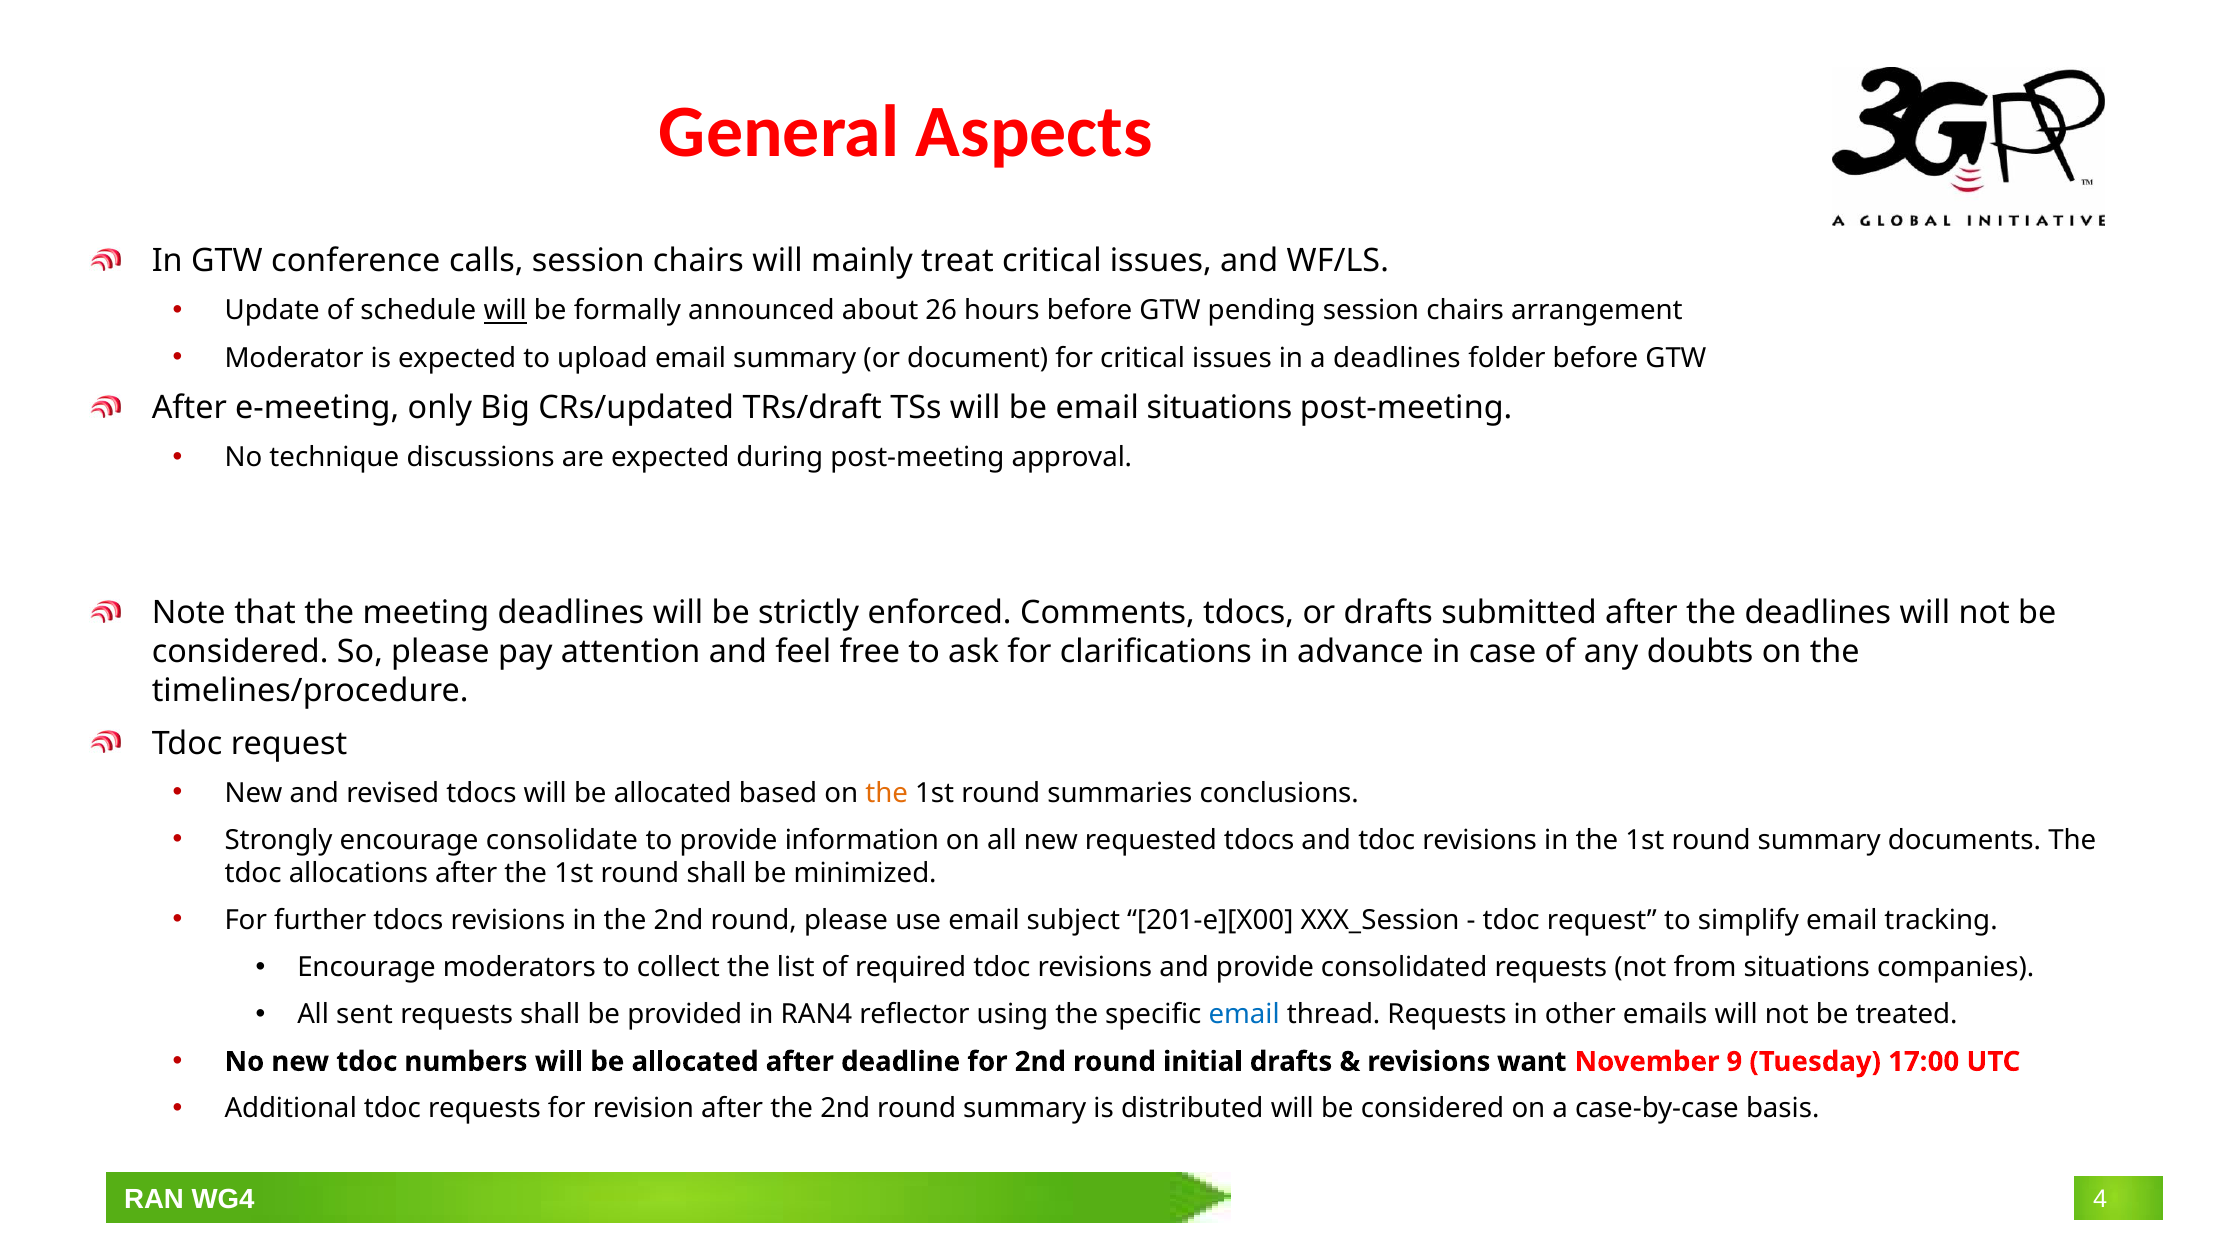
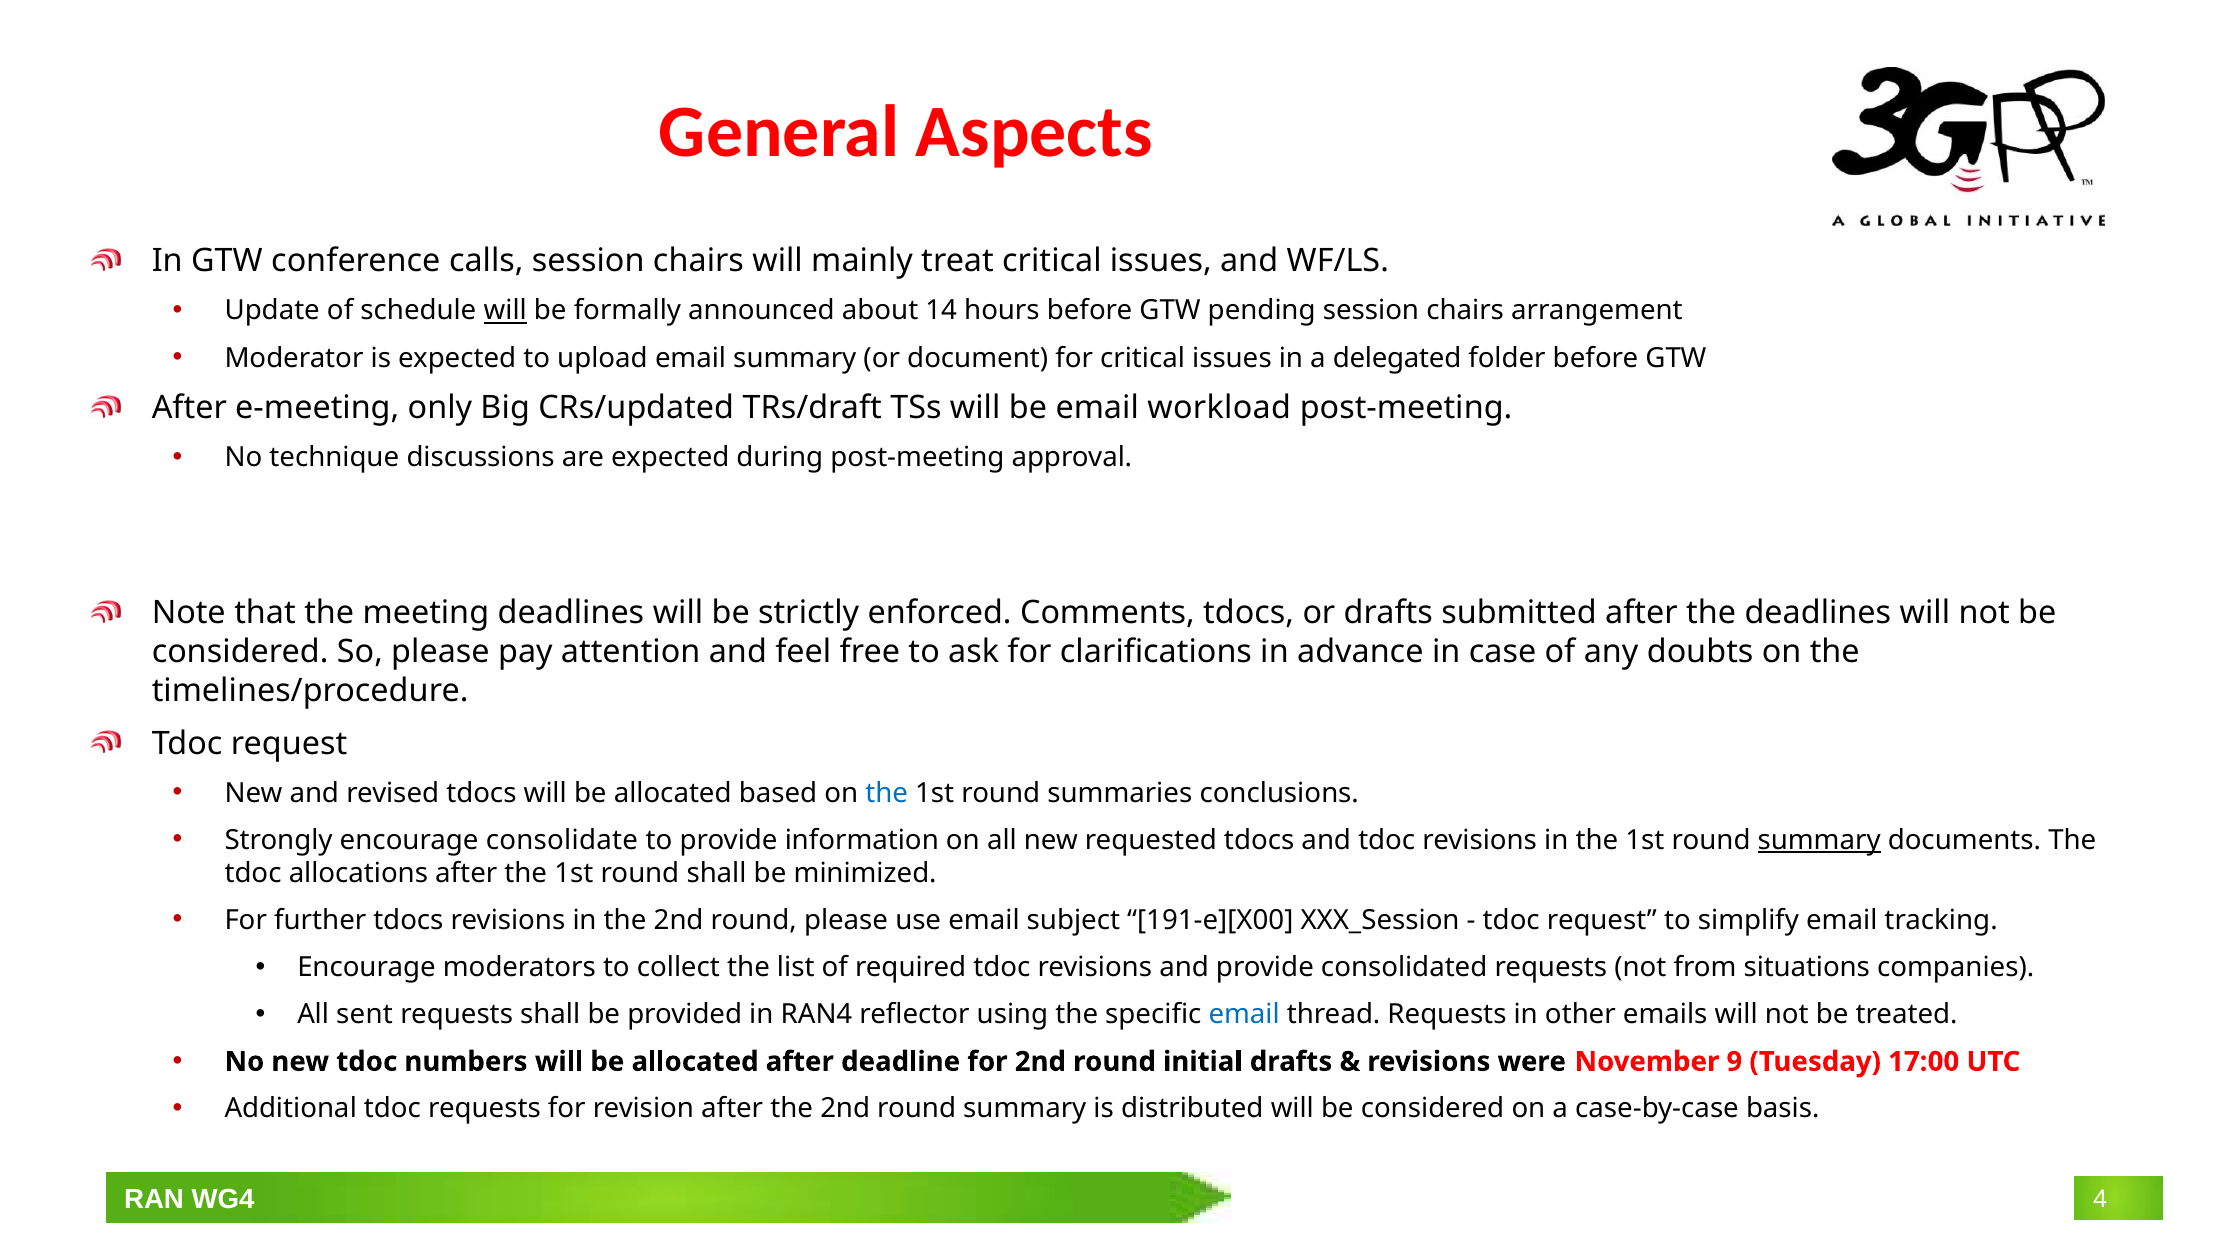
26: 26 -> 14
a deadlines: deadlines -> delegated
email situations: situations -> workload
the at (887, 793) colour: orange -> blue
summary at (1819, 840) underline: none -> present
201-e][X00: 201-e][X00 -> 191-e][X00
want: want -> were
